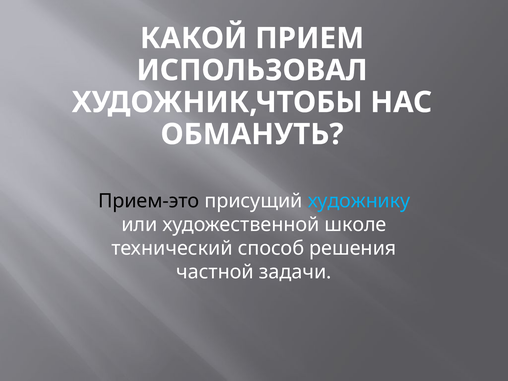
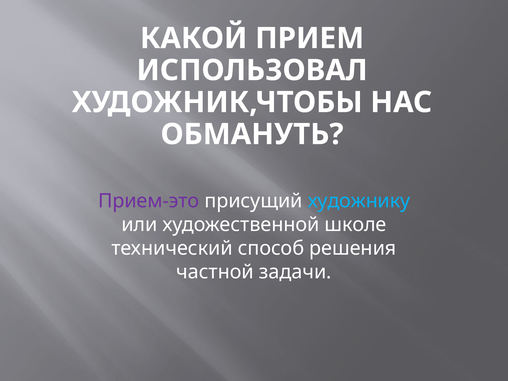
Прием-это colour: black -> purple
